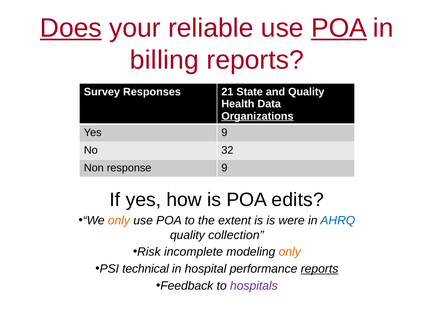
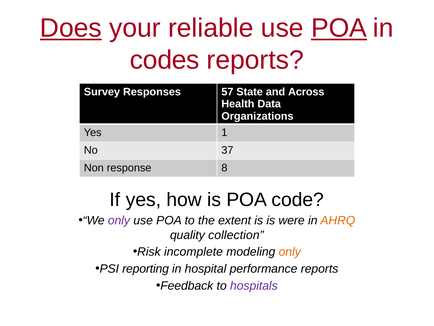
billing: billing -> codes
21: 21 -> 57
and Quality: Quality -> Across
Organizations underline: present -> none
Yes 9: 9 -> 1
32: 32 -> 37
response 9: 9 -> 8
edits: edits -> code
only at (119, 220) colour: orange -> purple
AHRQ colour: blue -> orange
technical: technical -> reporting
reports at (320, 268) underline: present -> none
